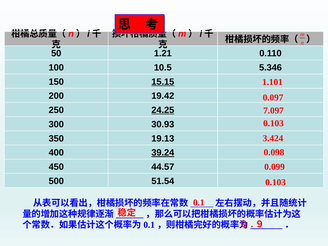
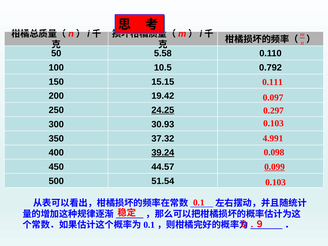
1.21: 1.21 -> 5.58
5.346: 5.346 -> 0.792
15.15 underline: present -> none
1.101: 1.101 -> 0.111
7.097: 7.097 -> 0.297
19.13: 19.13 -> 37.32
3.424: 3.424 -> 4.991
0.099 underline: none -> present
